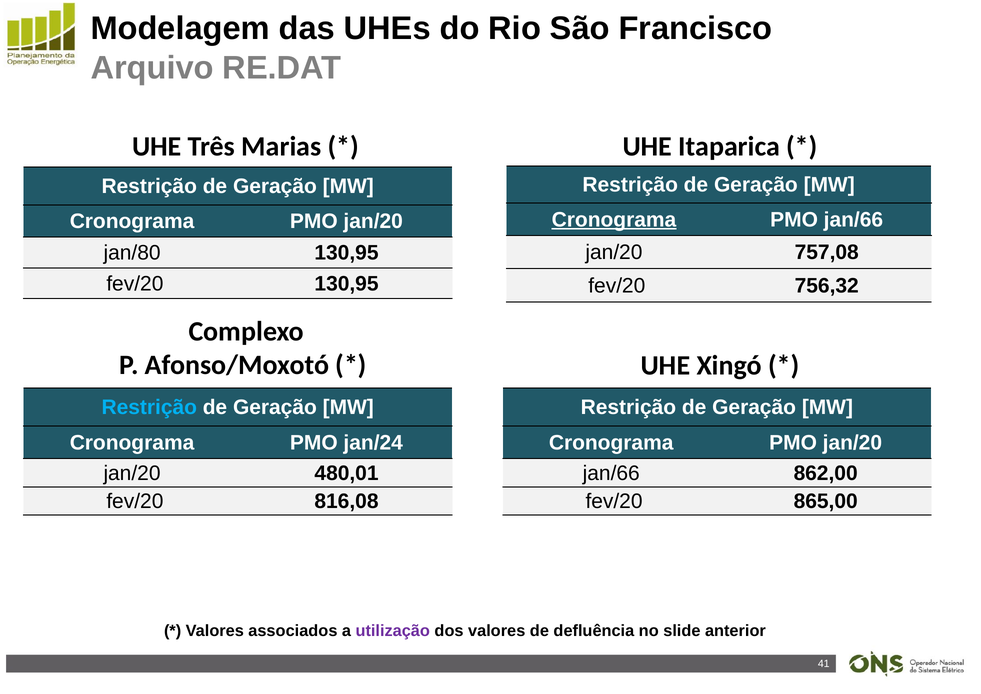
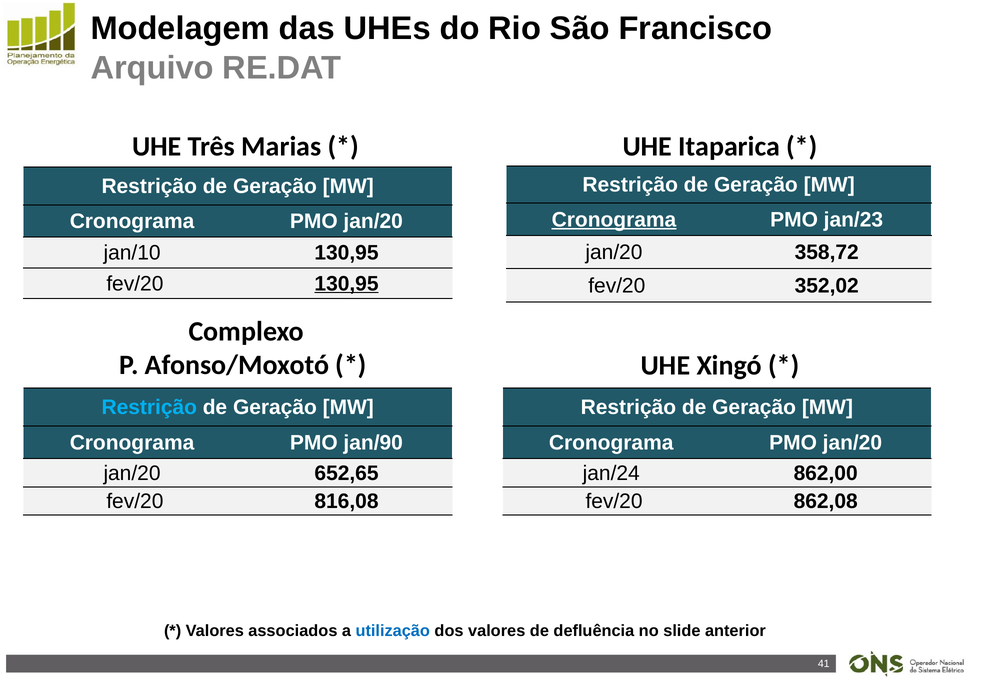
PMO jan/66: jan/66 -> jan/23
757,08: 757,08 -> 358,72
jan/80: jan/80 -> jan/10
130,95 at (347, 283) underline: none -> present
756,32: 756,32 -> 352,02
jan/24: jan/24 -> jan/90
480,01: 480,01 -> 652,65
jan/66 at (611, 473): jan/66 -> jan/24
865,00: 865,00 -> 862,08
utilização colour: purple -> blue
